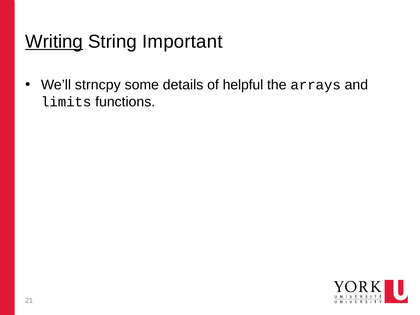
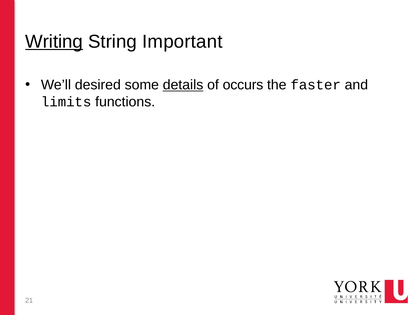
strncpy: strncpy -> desired
details underline: none -> present
helpful: helpful -> occurs
arrays: arrays -> faster
